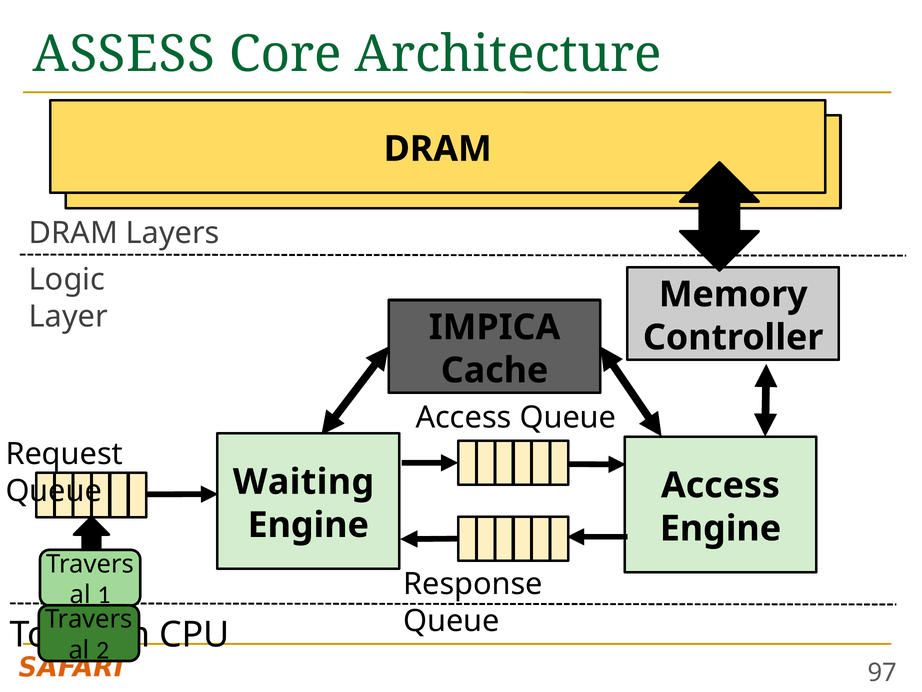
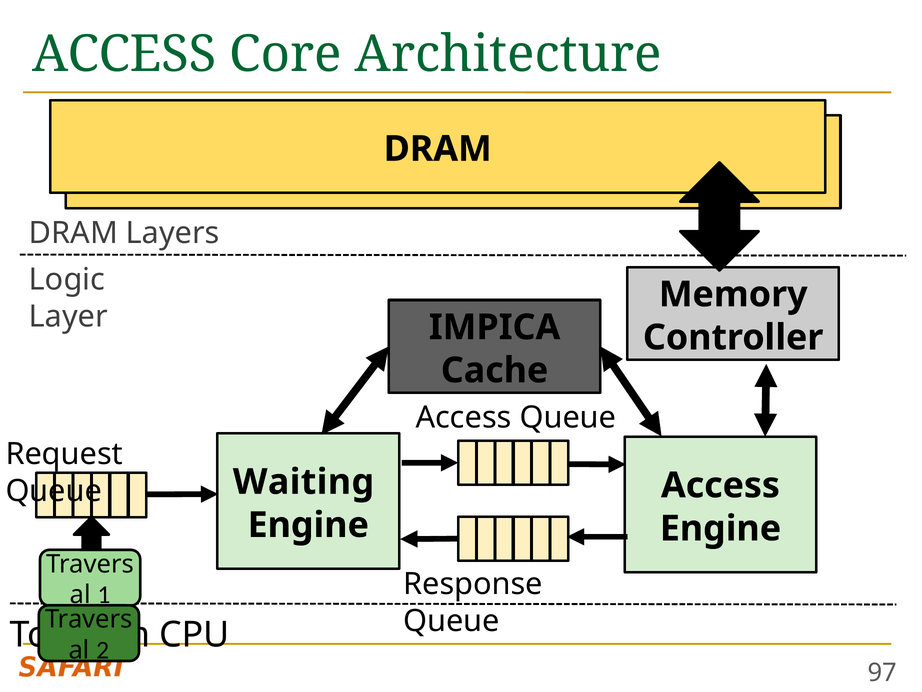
ASSESS at (124, 54): ASSESS -> ACCESS
